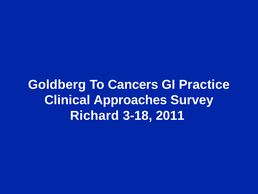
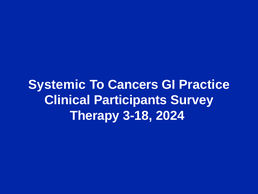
Goldberg: Goldberg -> Systemic
Approaches: Approaches -> Participants
Richard: Richard -> Therapy
2011: 2011 -> 2024
